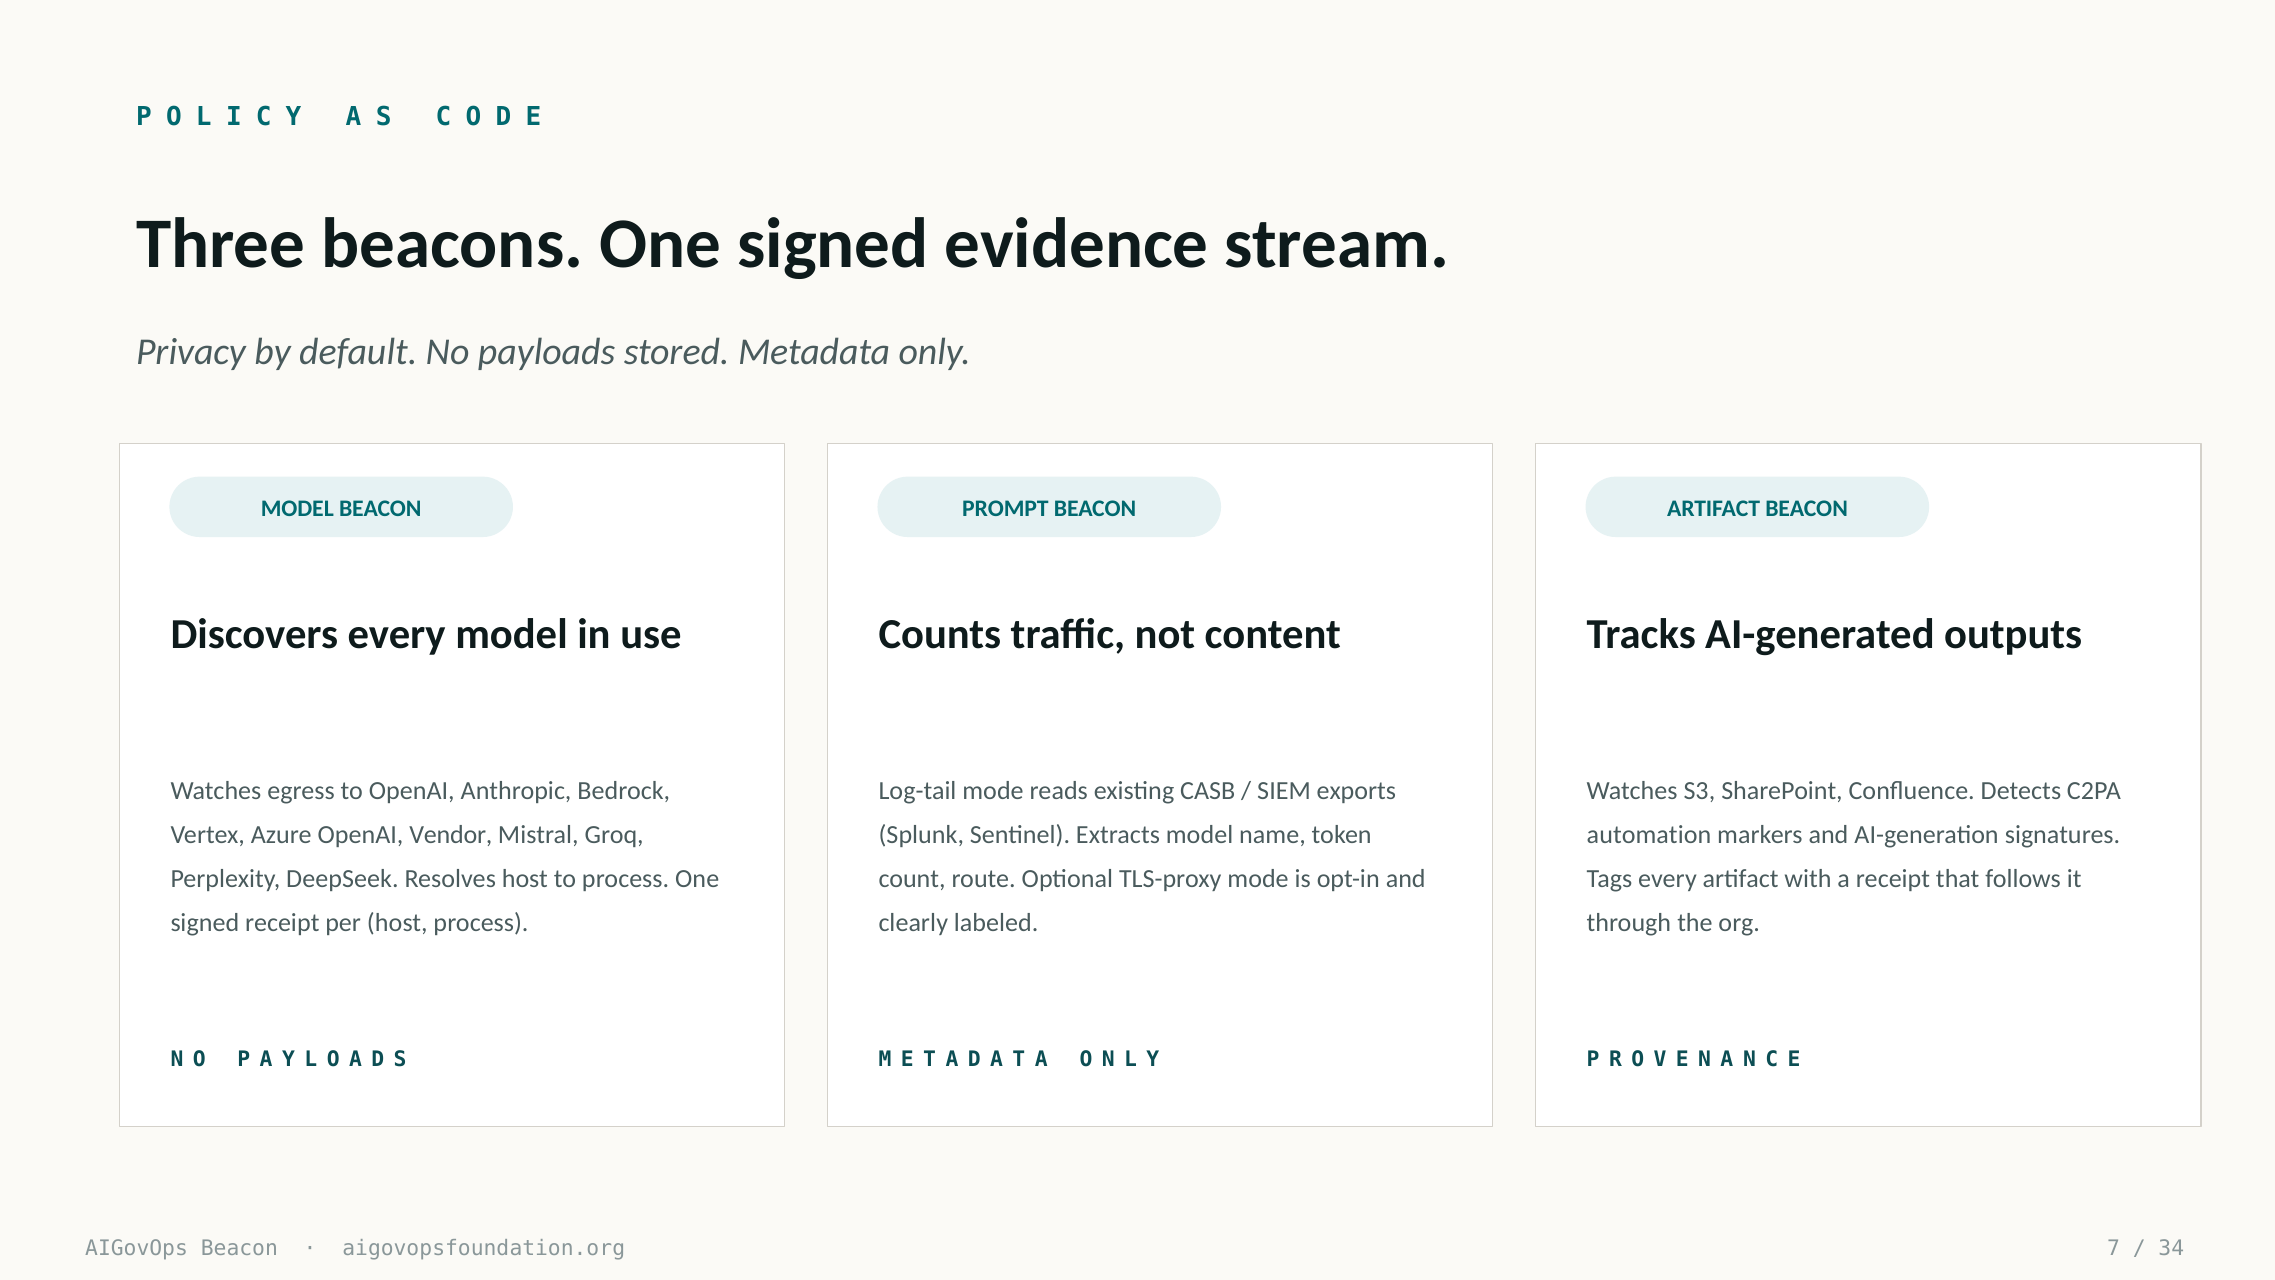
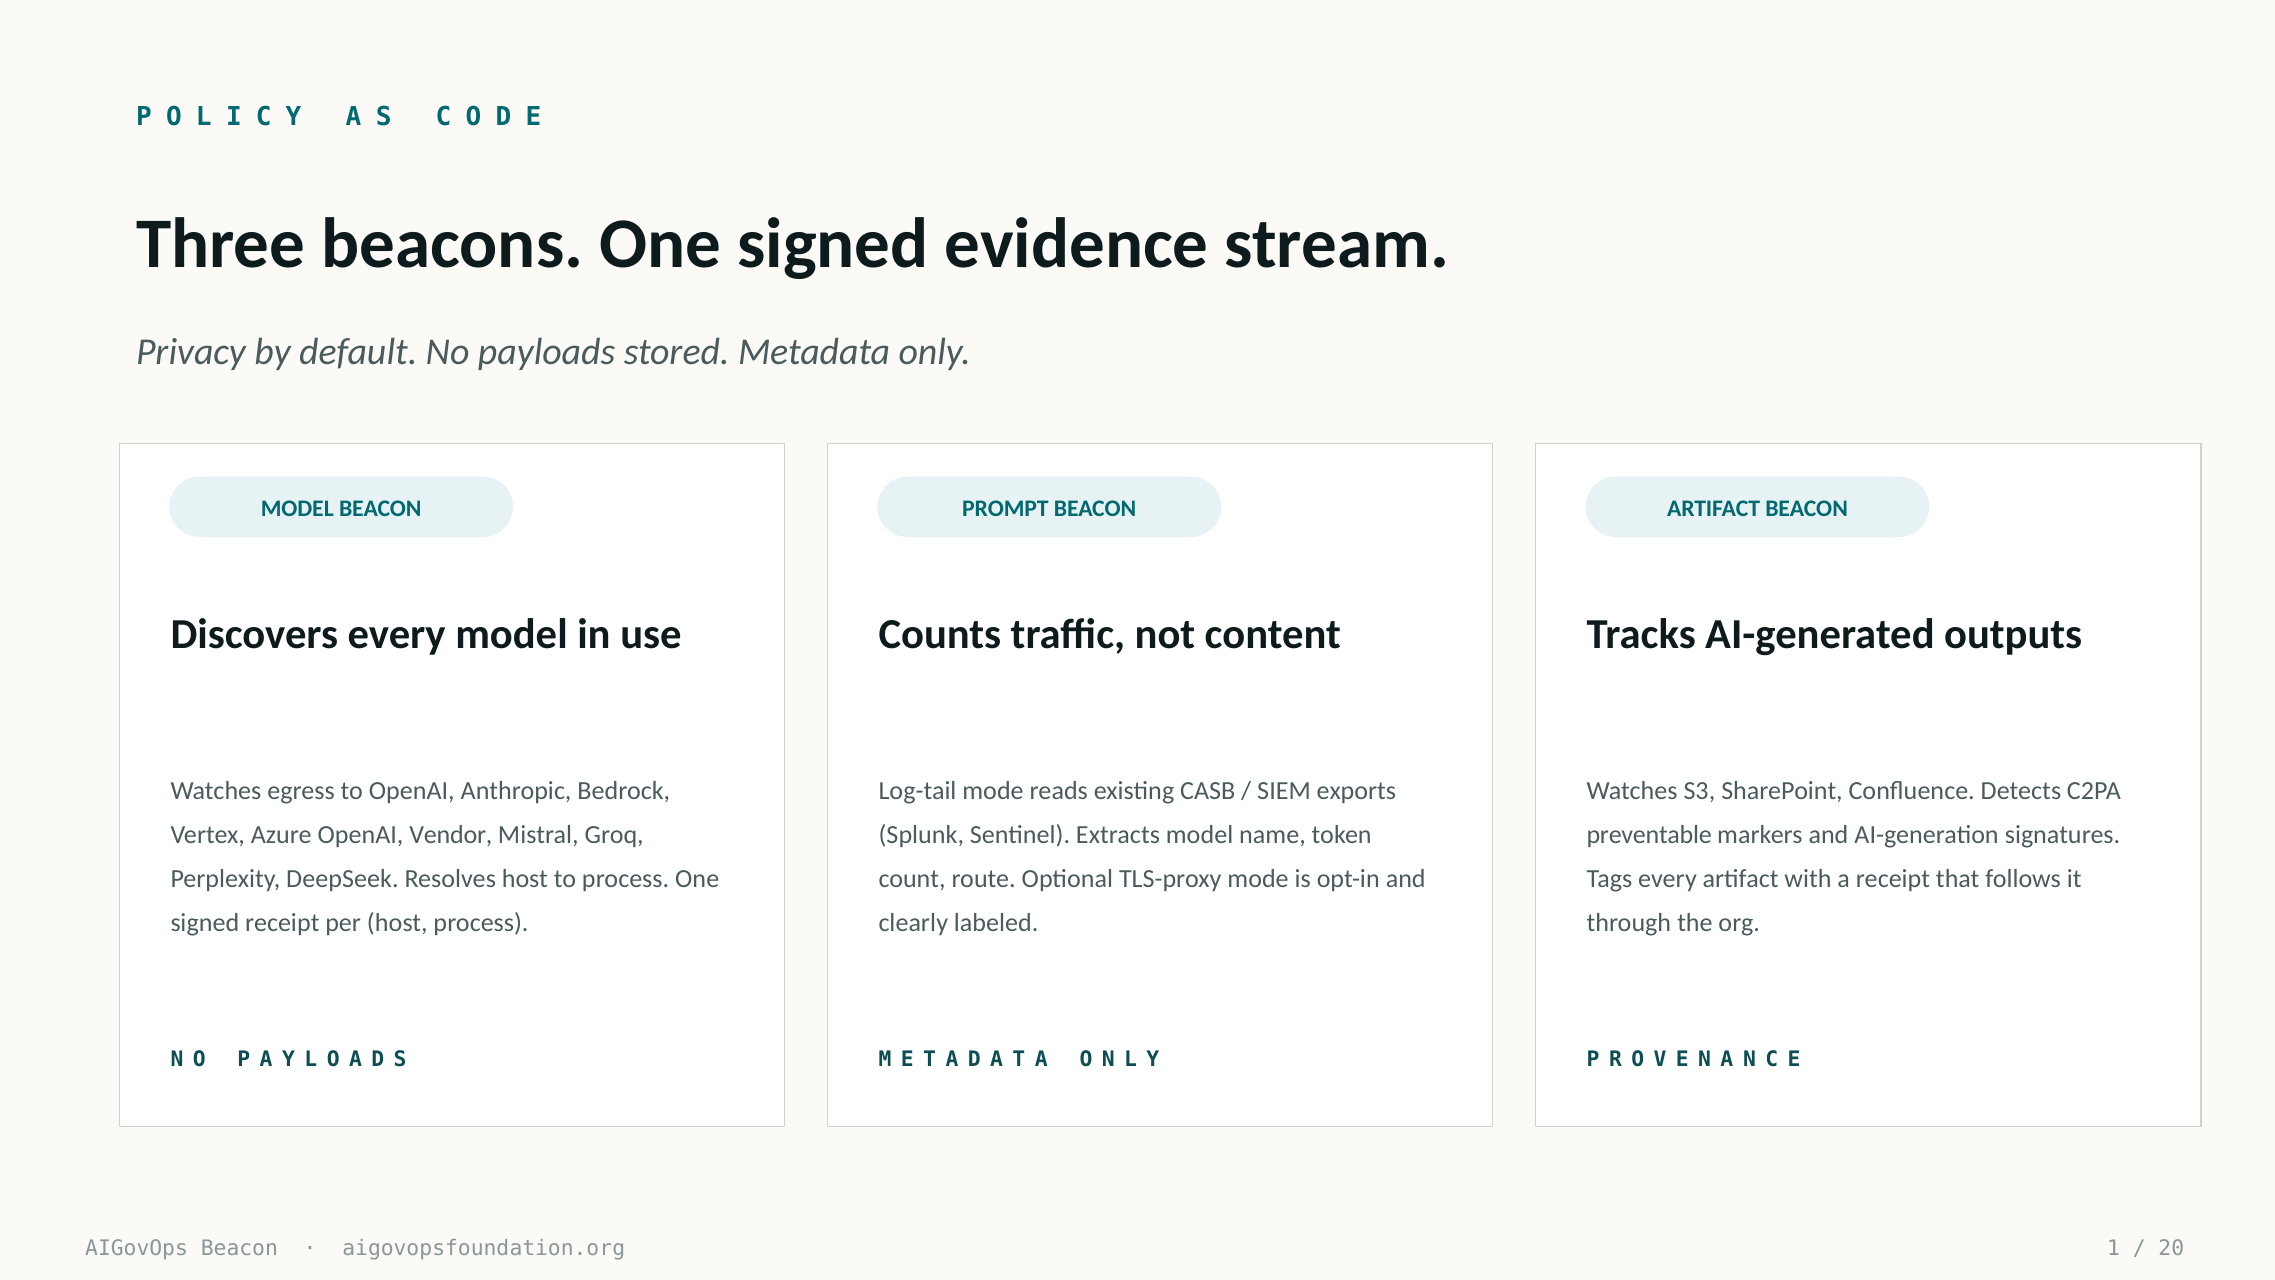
automation: automation -> preventable
7: 7 -> 1
34: 34 -> 20
